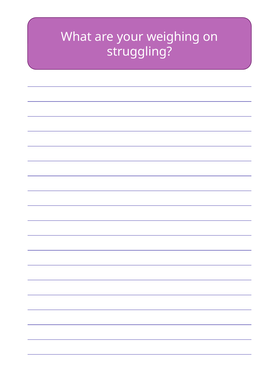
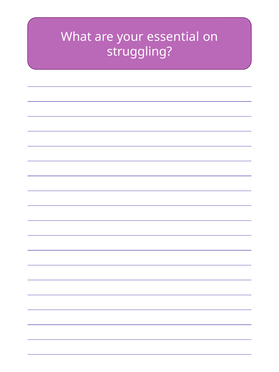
weighing: weighing -> essential
